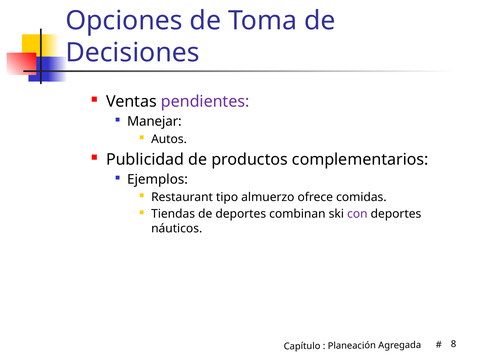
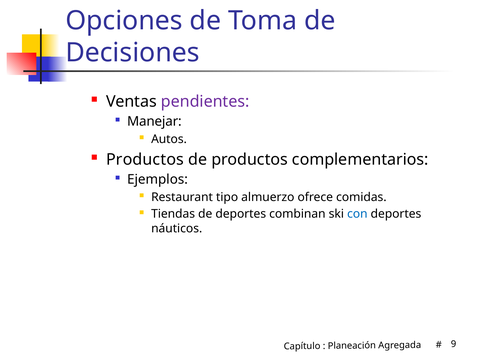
Publicidad at (145, 159): Publicidad -> Productos
con colour: purple -> blue
8: 8 -> 9
